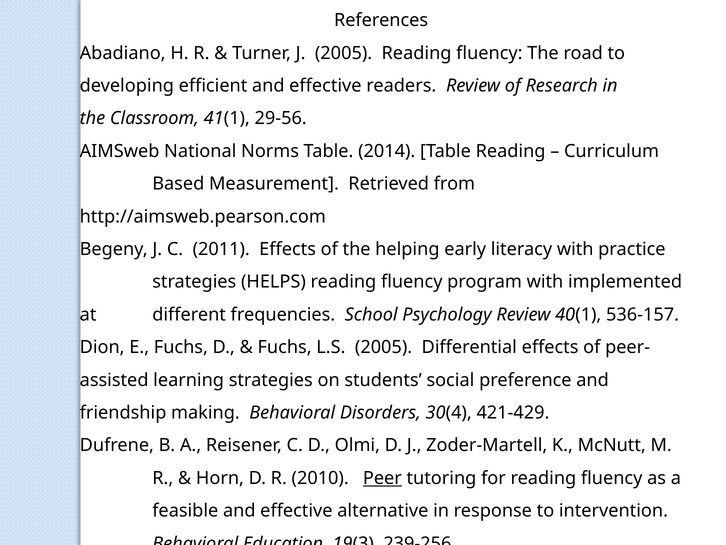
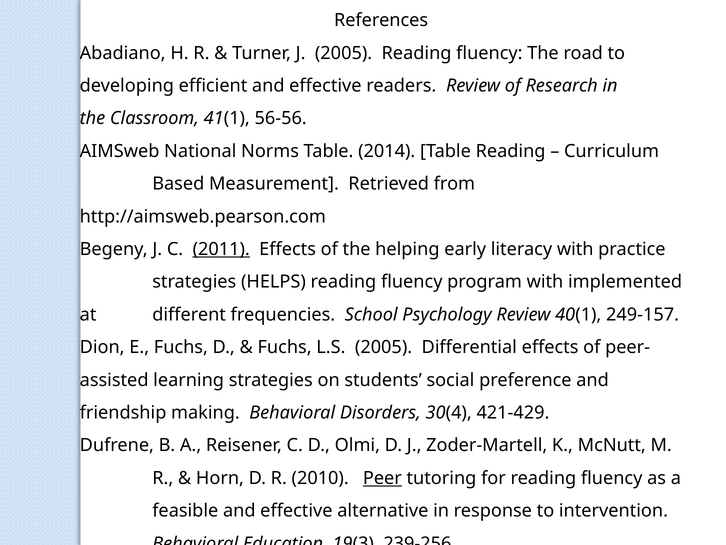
29-56: 29-56 -> 56-56
2011 underline: none -> present
536-157: 536-157 -> 249-157
